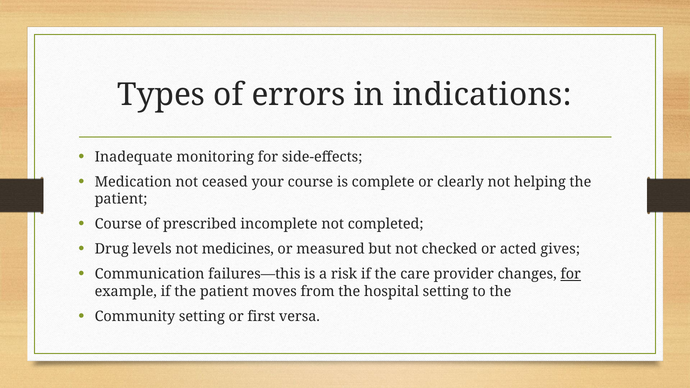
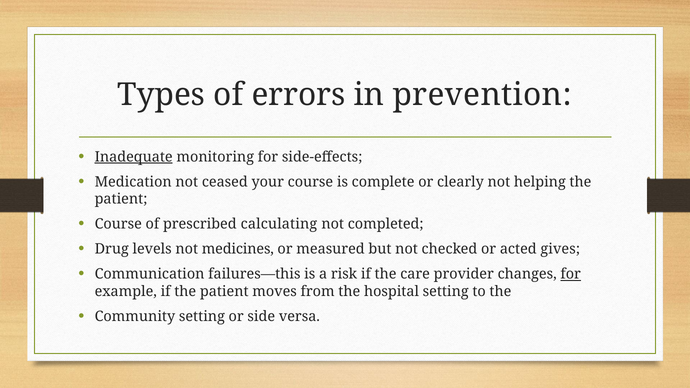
indications: indications -> prevention
Inadequate underline: none -> present
incomplete: incomplete -> calculating
first: first -> side
